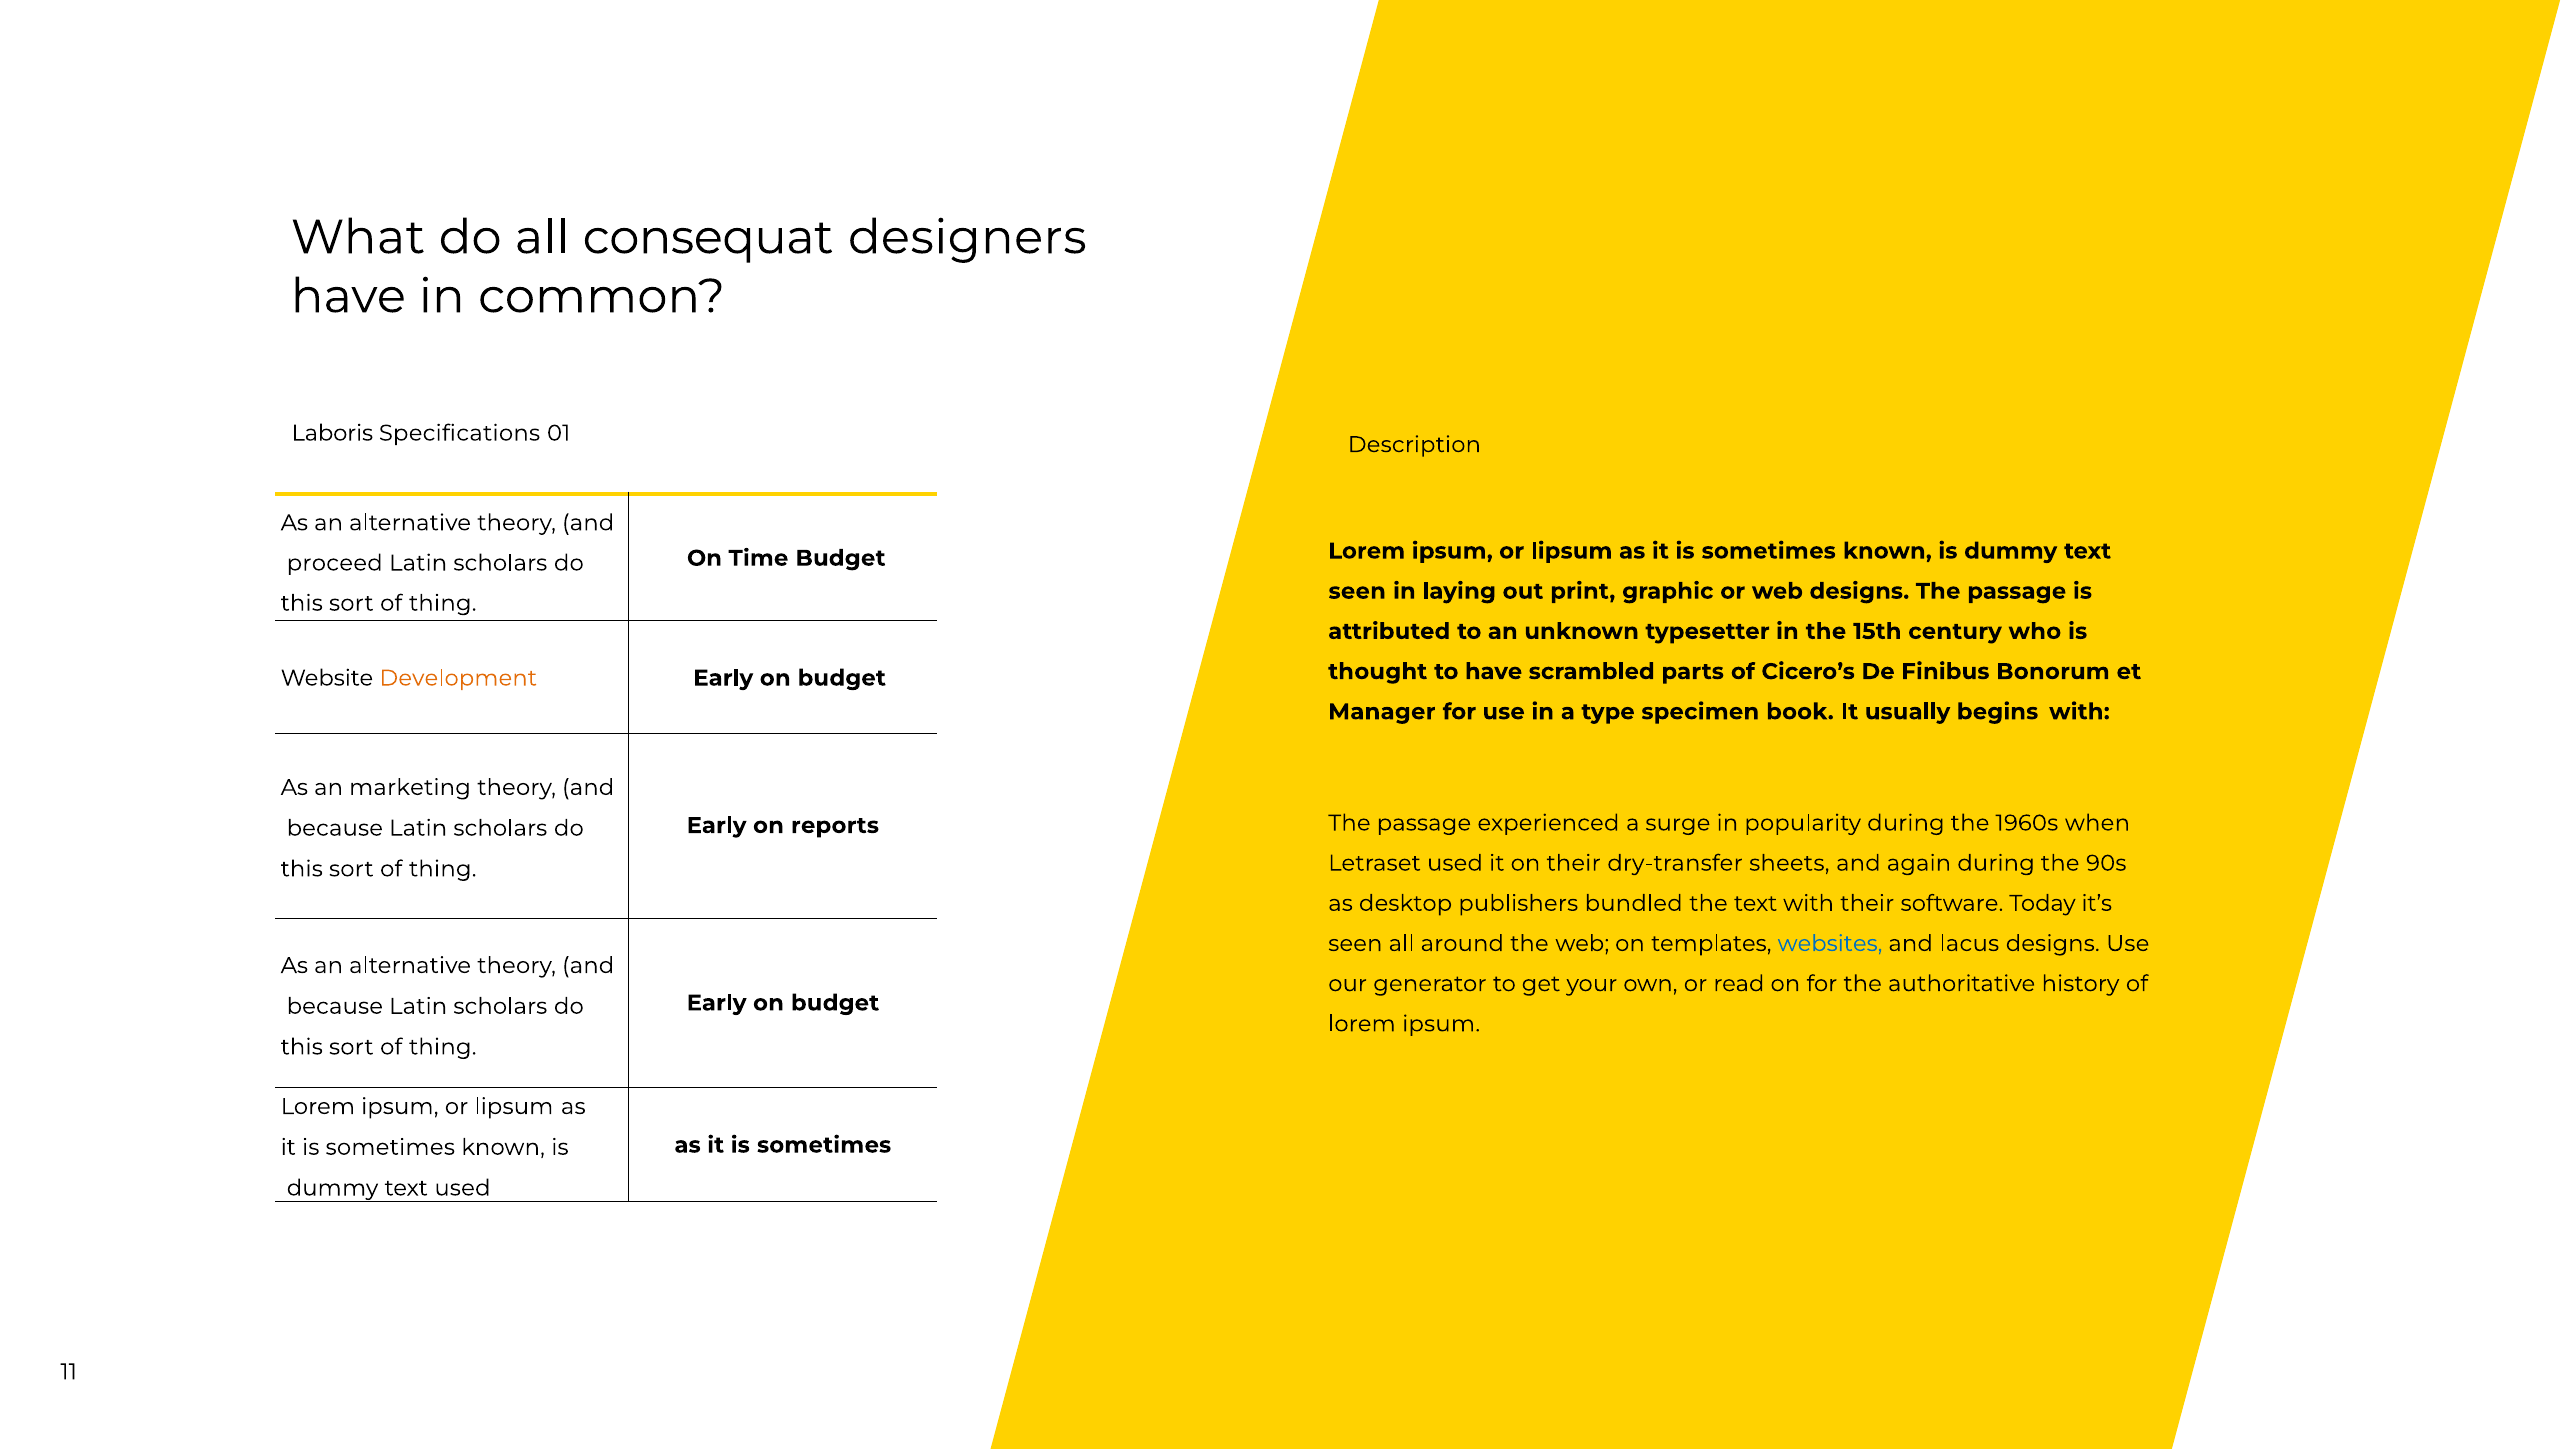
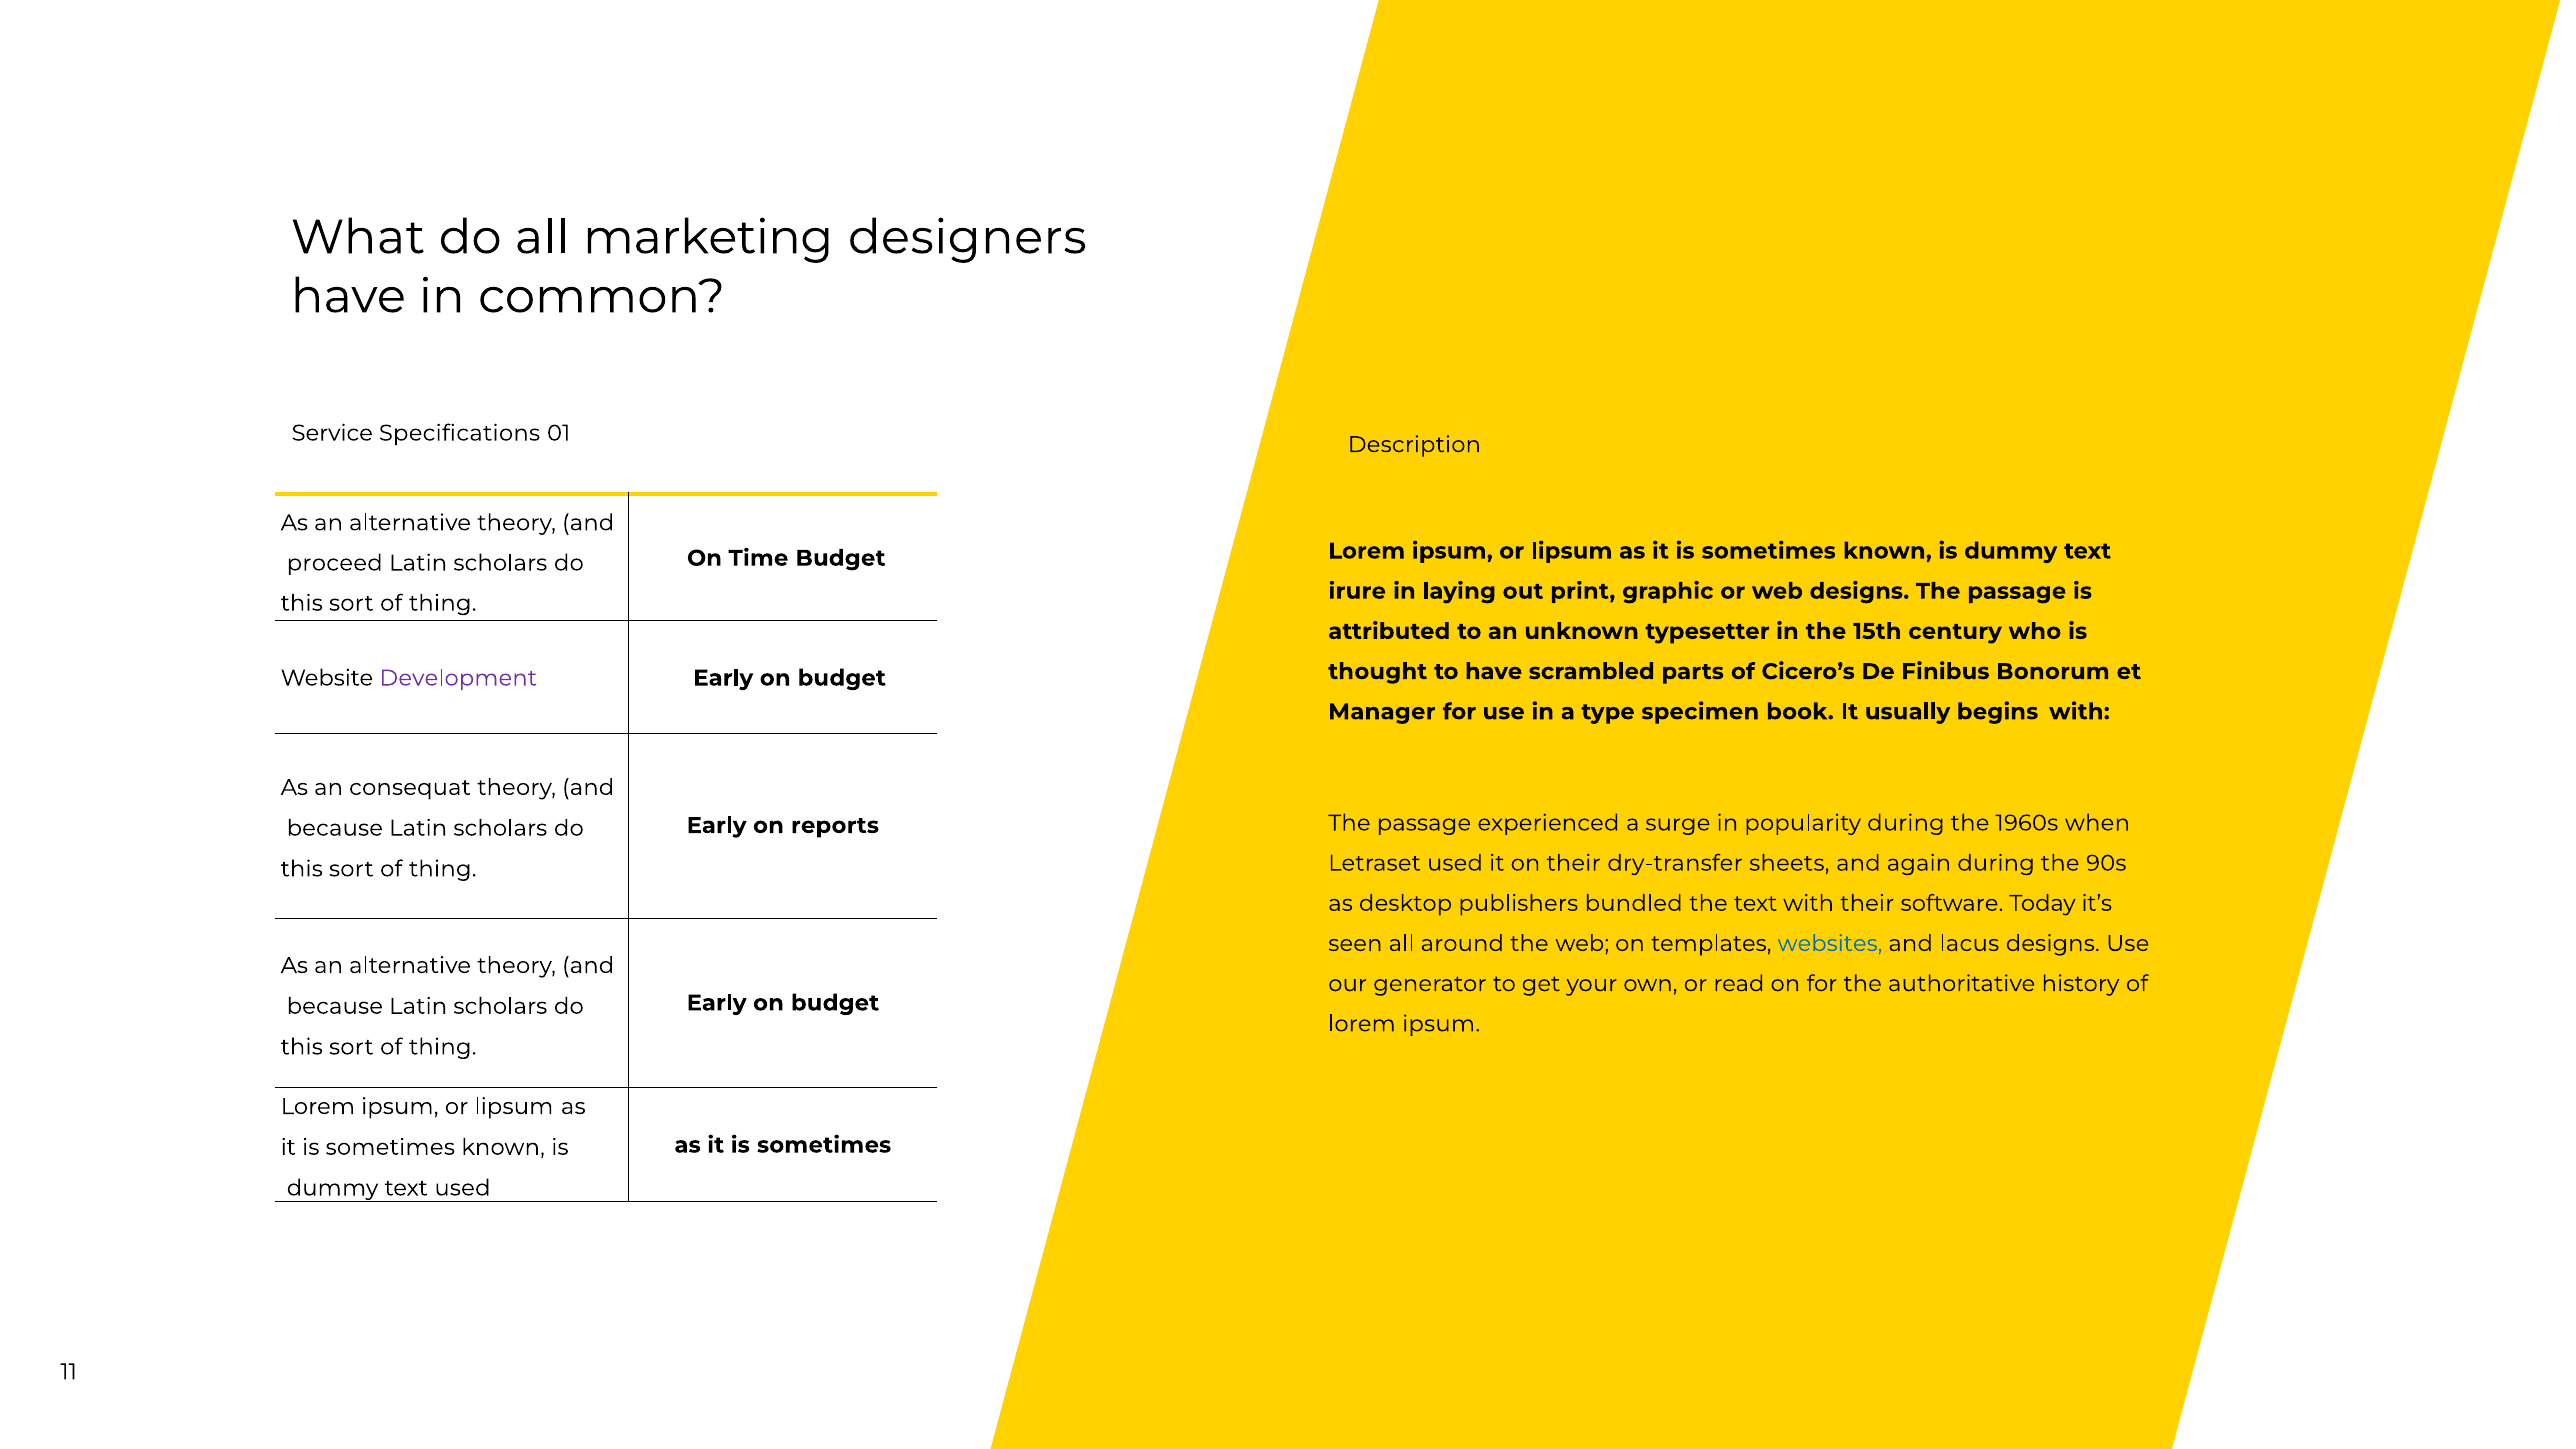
consequat: consequat -> marketing
Laboris: Laboris -> Service
seen at (1357, 591): seen -> irure
Development colour: orange -> purple
marketing: marketing -> consequat
